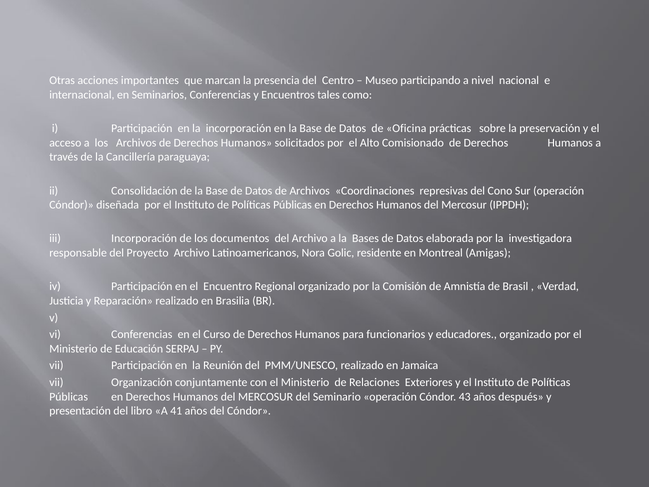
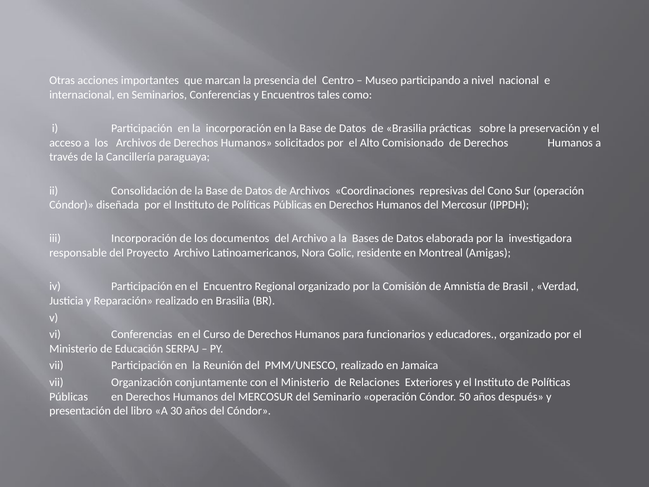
de Oficina: Oficina -> Brasilia
43: 43 -> 50
41: 41 -> 30
